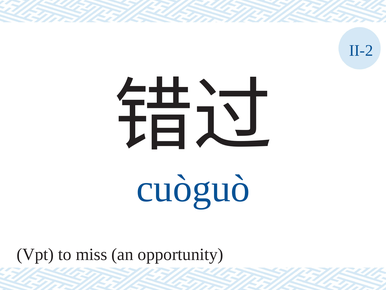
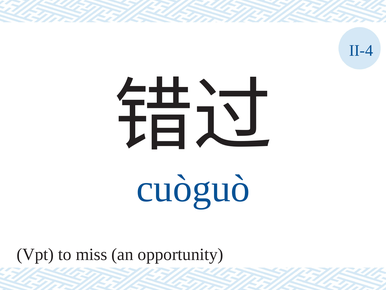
II-2: II-2 -> II-4
